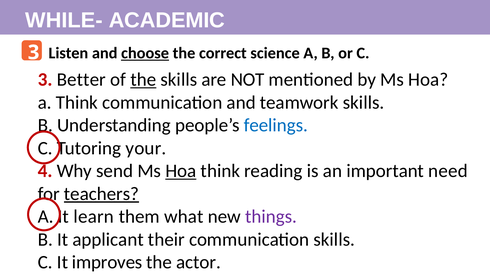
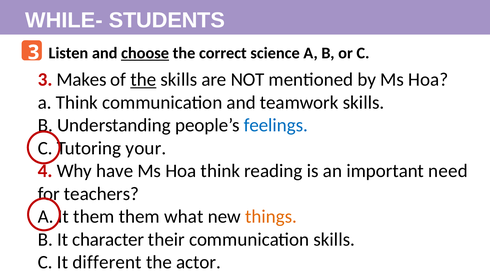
ACADEMIC: ACADEMIC -> STUDENTS
Better: Better -> Makes
send: send -> have
Hoa at (181, 171) underline: present -> none
teachers underline: present -> none
learn at (94, 217): learn -> them
things colour: purple -> orange
applicant: applicant -> character
improves: improves -> different
